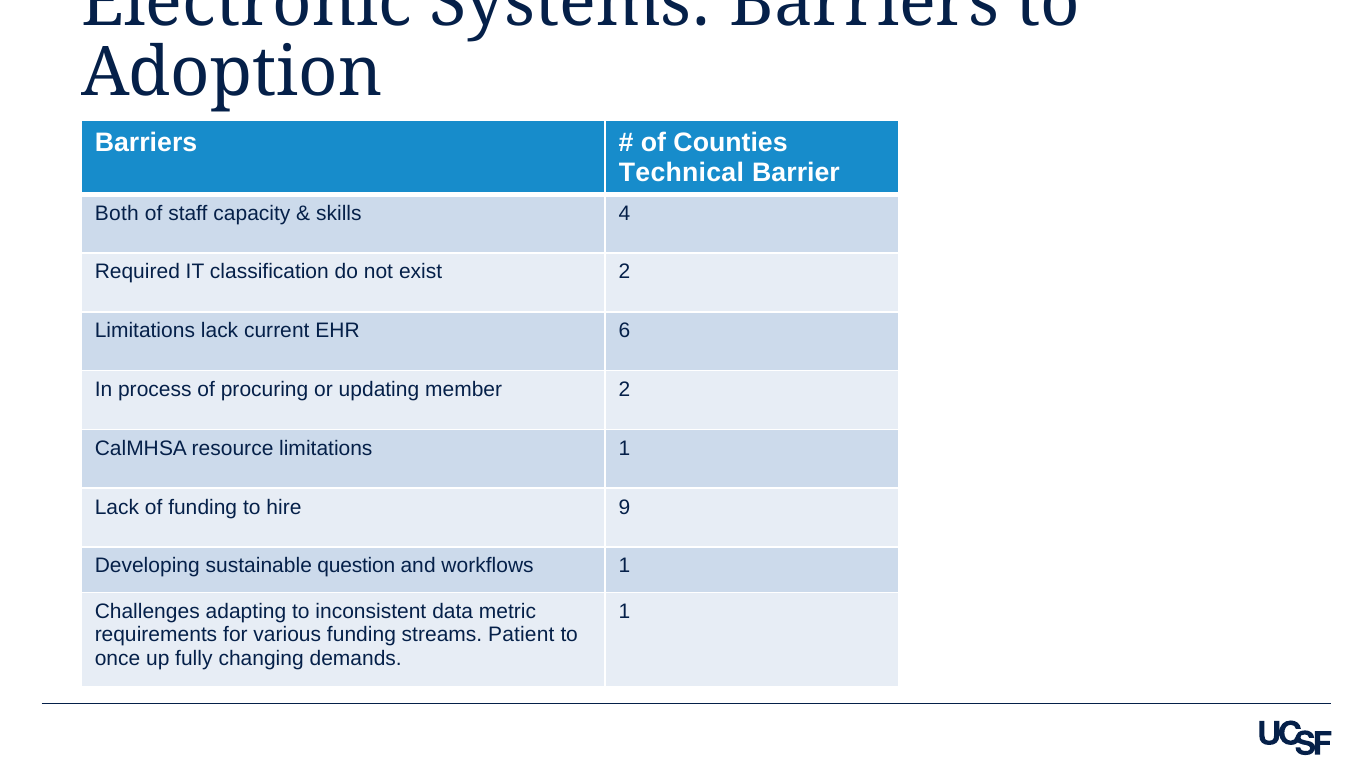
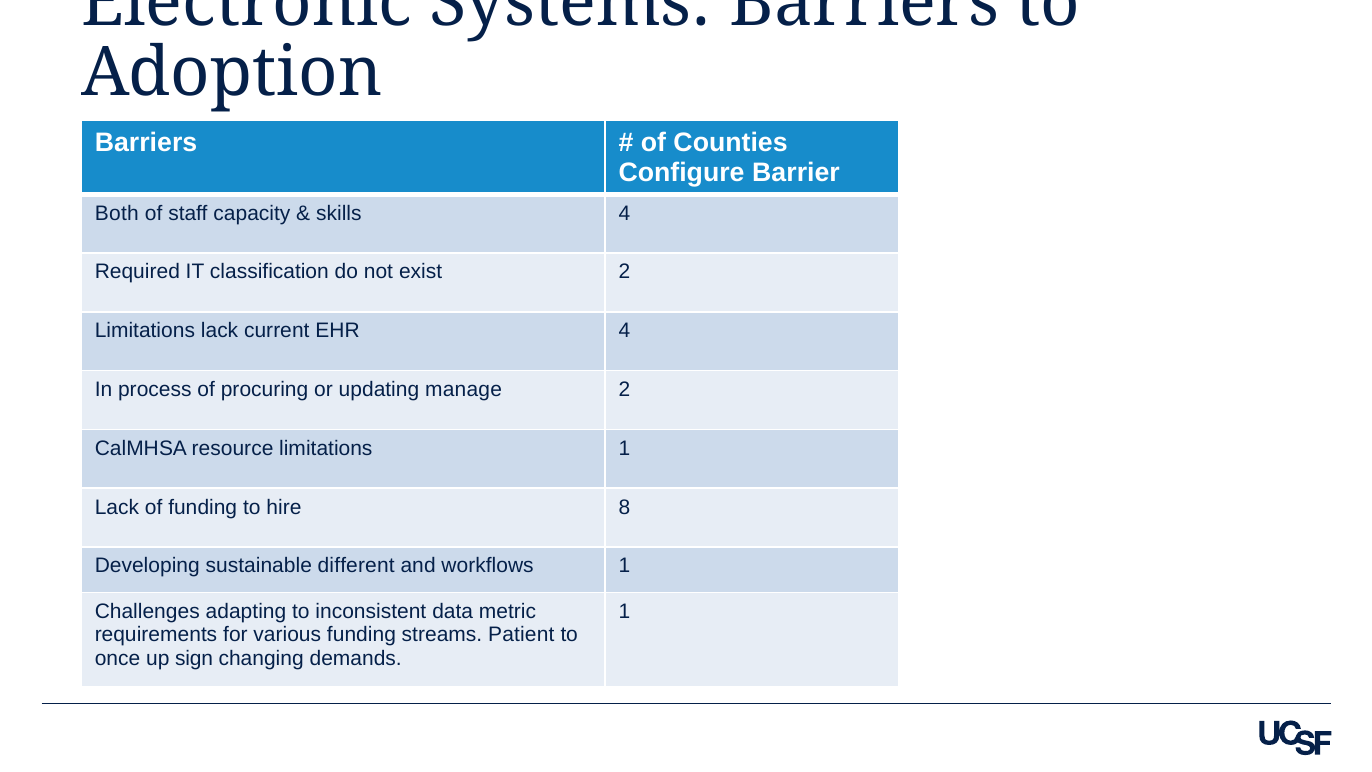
Technical: Technical -> Configure
EHR 6: 6 -> 4
member: member -> manage
9: 9 -> 8
question: question -> different
fully: fully -> sign
